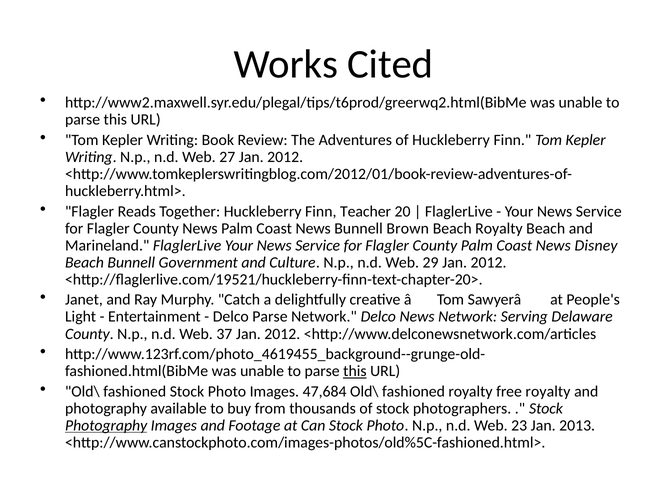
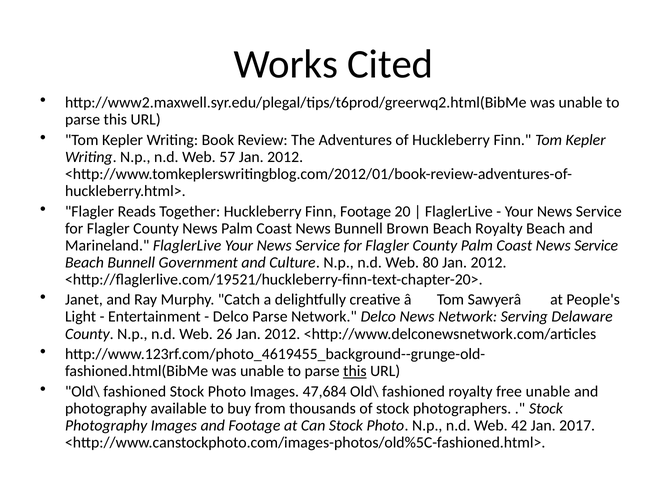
27: 27 -> 57
Finn Teacher: Teacher -> Footage
Coast News Disney: Disney -> Service
29: 29 -> 80
37: 37 -> 26
free royalty: royalty -> unable
Photography at (106, 426) underline: present -> none
23: 23 -> 42
2013: 2013 -> 2017
